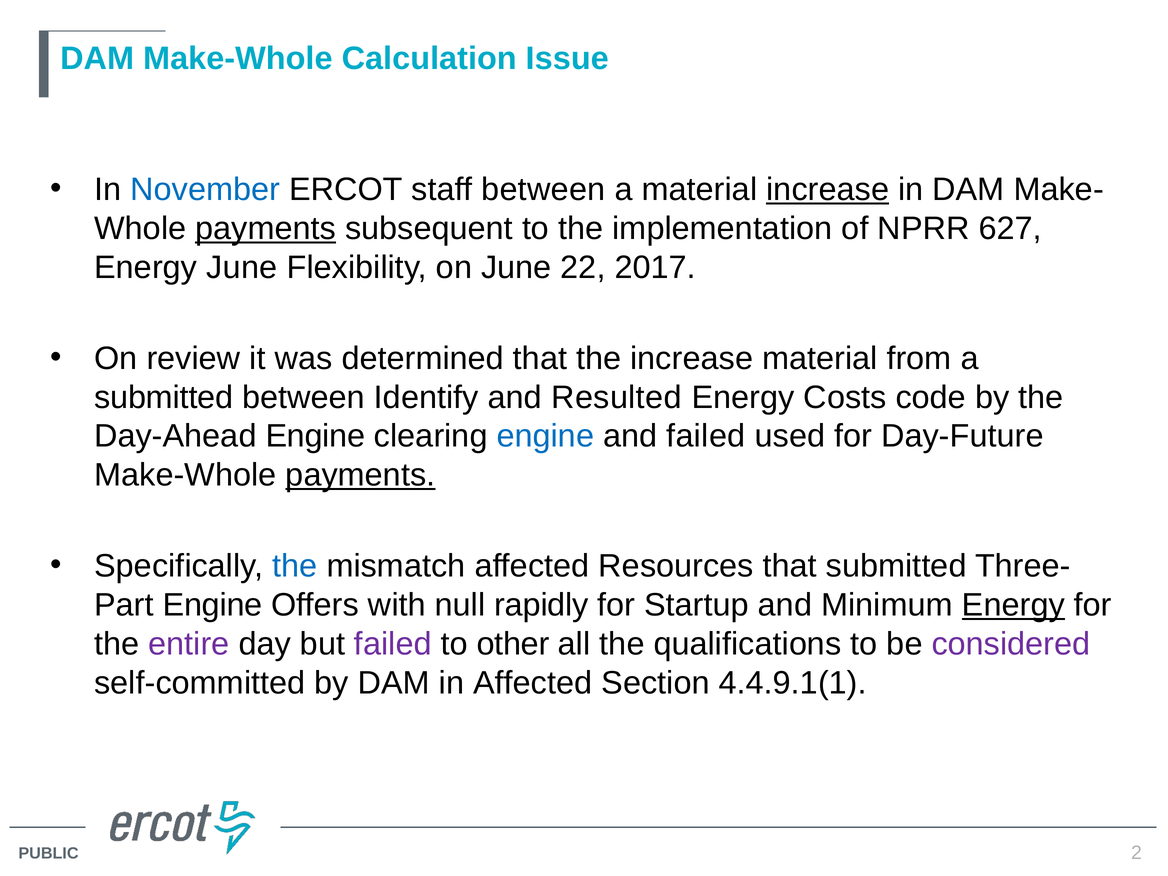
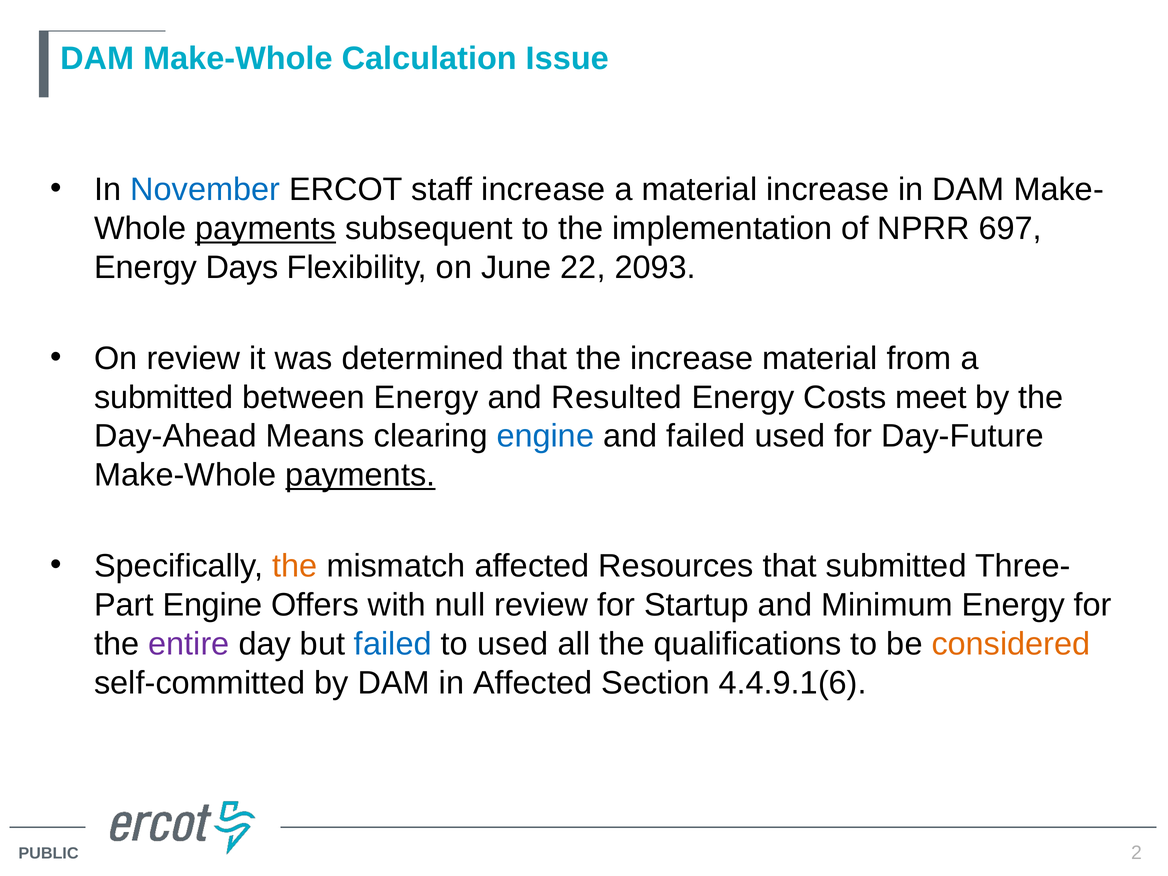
staff between: between -> increase
increase at (828, 190) underline: present -> none
627: 627 -> 697
Energy June: June -> Days
2017: 2017 -> 2093
between Identify: Identify -> Energy
code: code -> meet
Day-Ahead Engine: Engine -> Means
the at (295, 566) colour: blue -> orange
null rapidly: rapidly -> review
Energy at (1013, 605) underline: present -> none
failed at (393, 644) colour: purple -> blue
to other: other -> used
considered colour: purple -> orange
4.4.9.1(1: 4.4.9.1(1 -> 4.4.9.1(6
